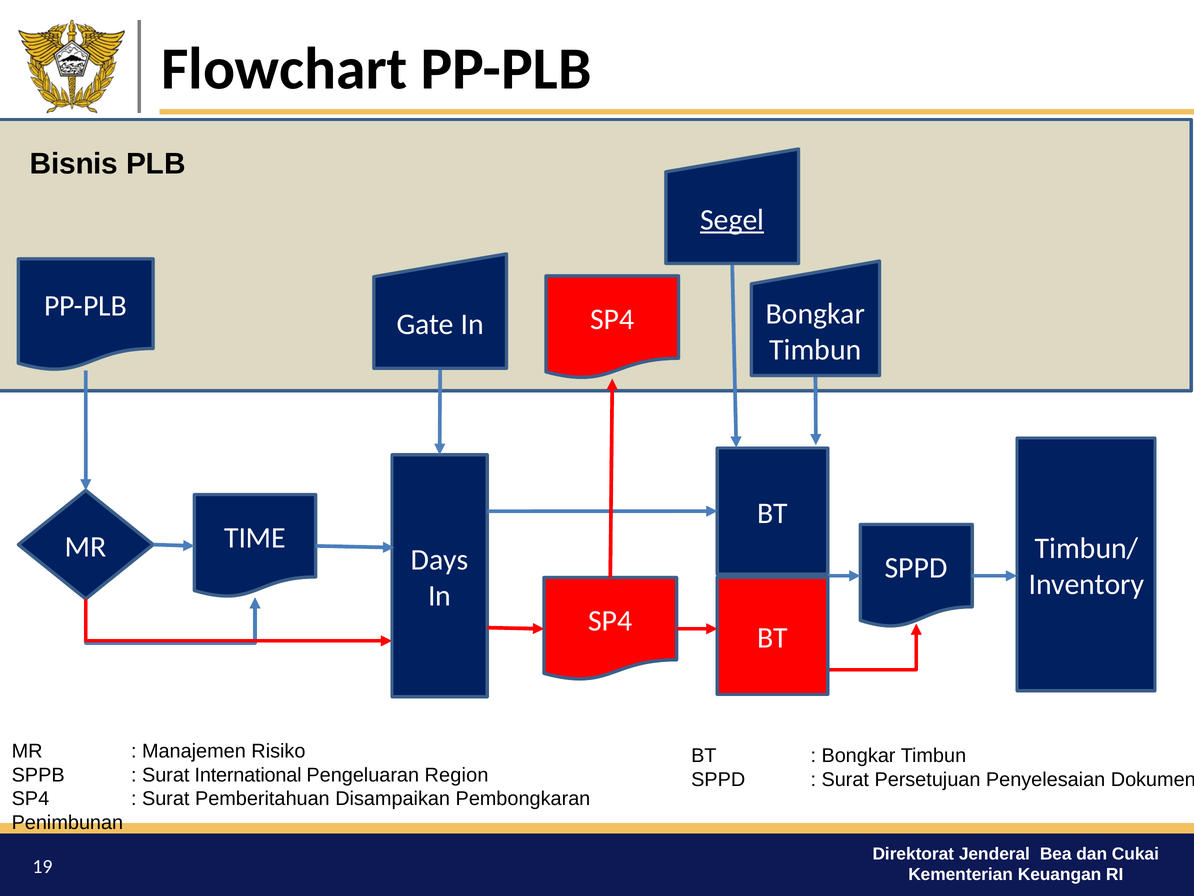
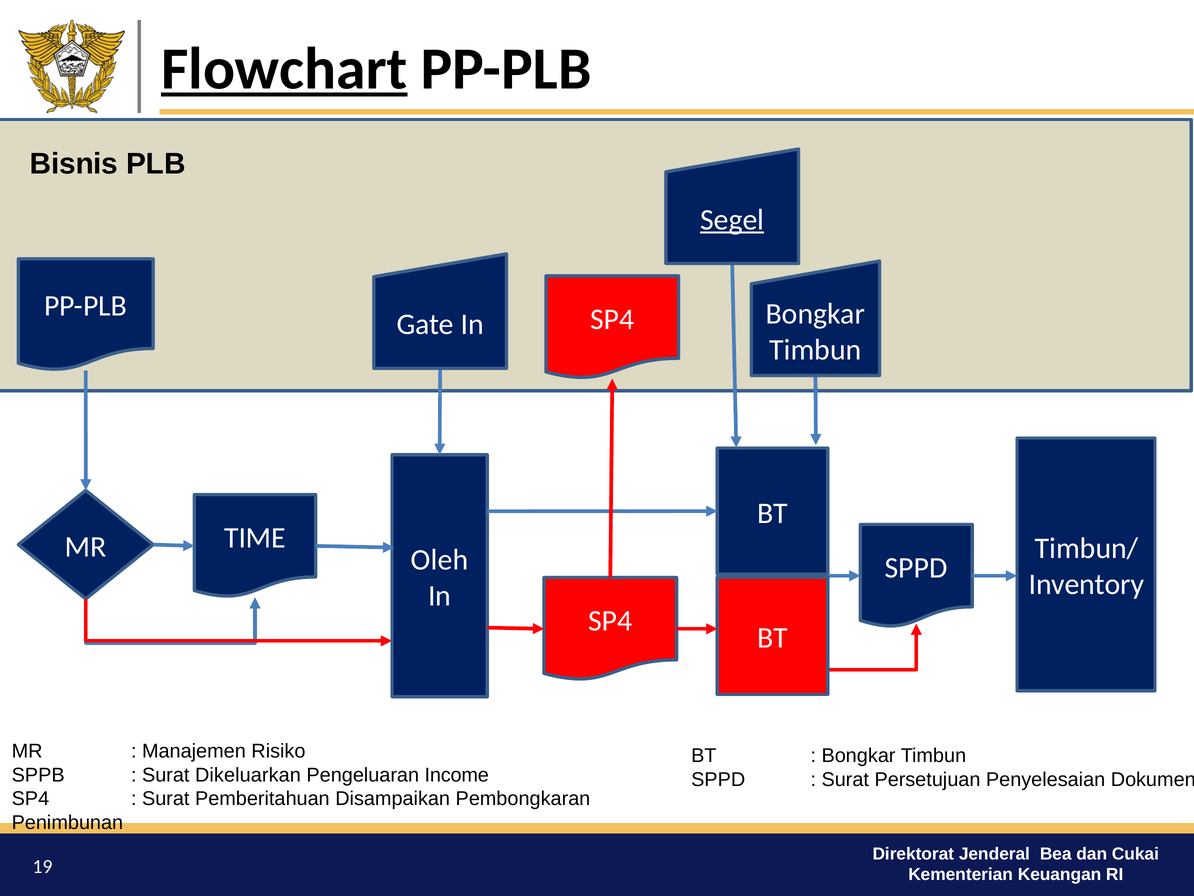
Flowchart underline: none -> present
Days: Days -> Oleh
International: International -> Dikeluarkan
Region: Region -> Income
